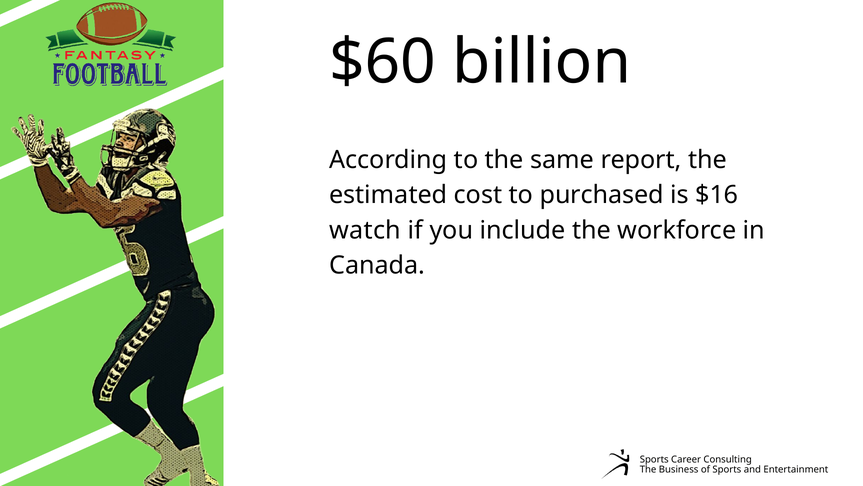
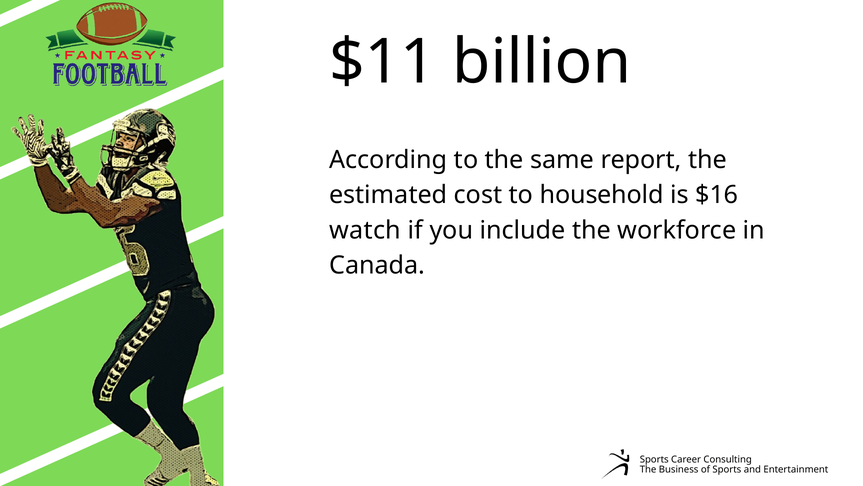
$60: $60 -> $11
purchased: purchased -> household
